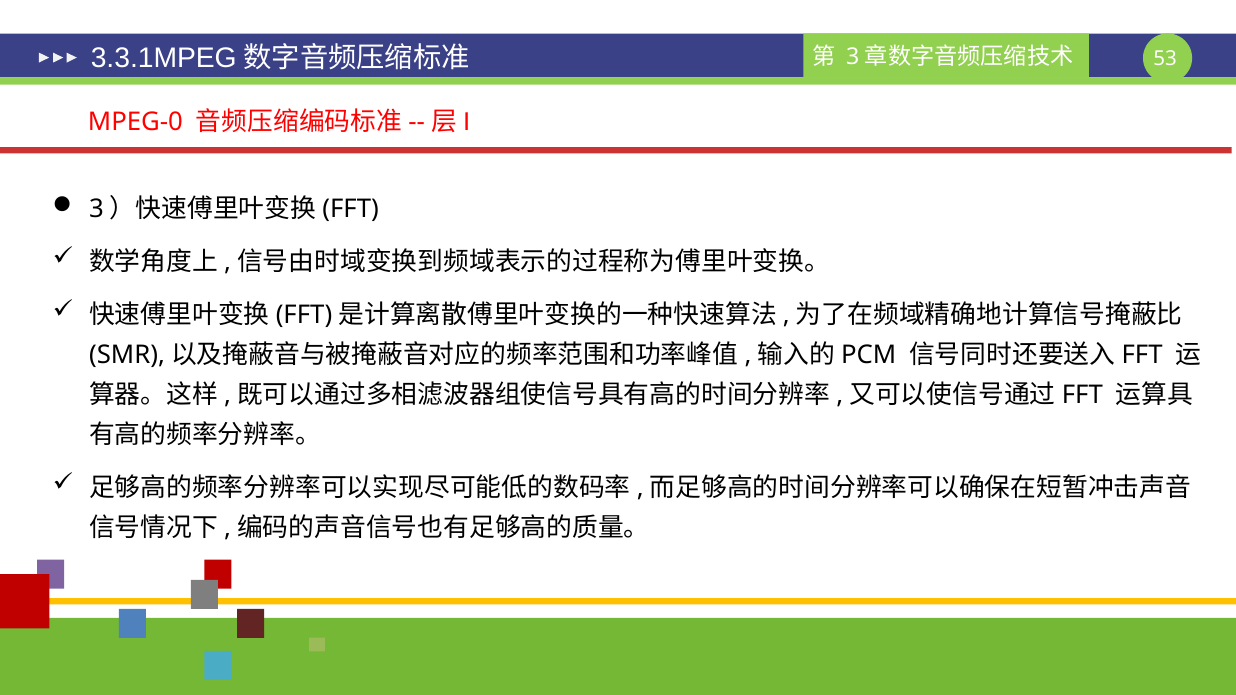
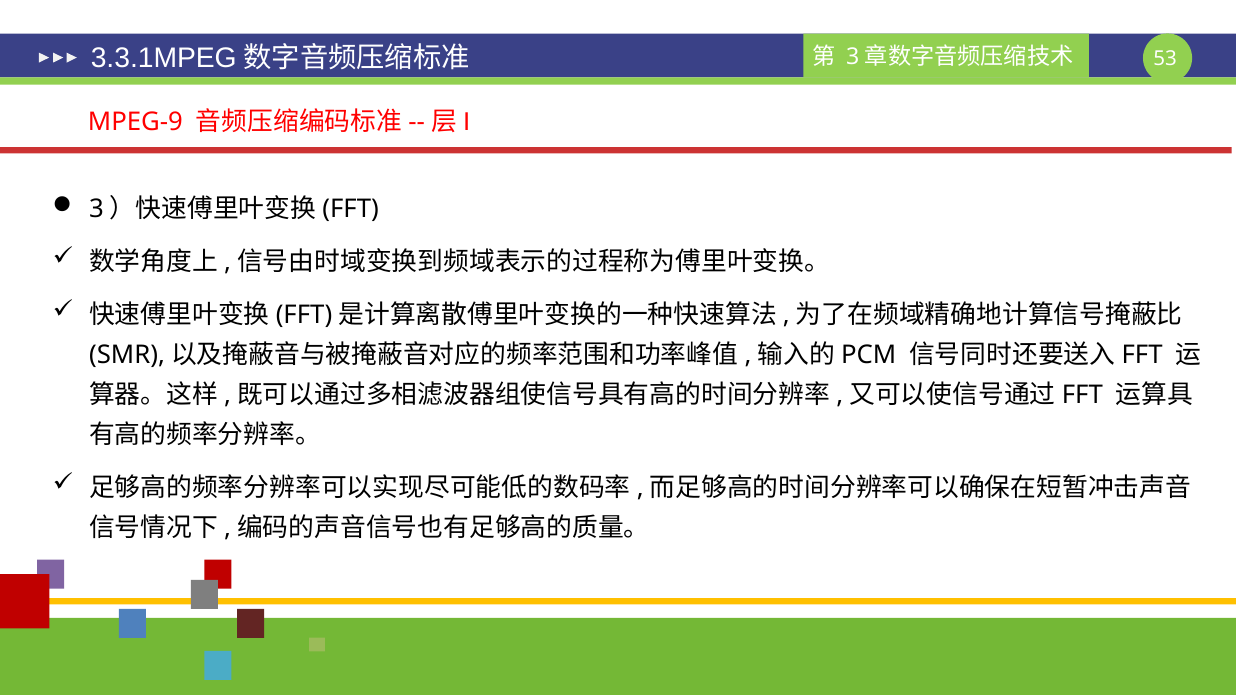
MPEG-0: MPEG-0 -> MPEG-9
